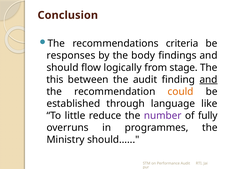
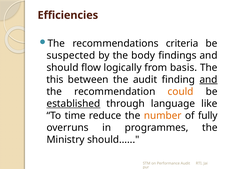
Conclusion: Conclusion -> Efficiencies
responses: responses -> suspected
stage: stage -> basis
established underline: none -> present
little: little -> time
number colour: purple -> orange
